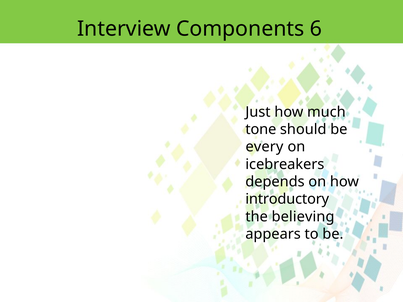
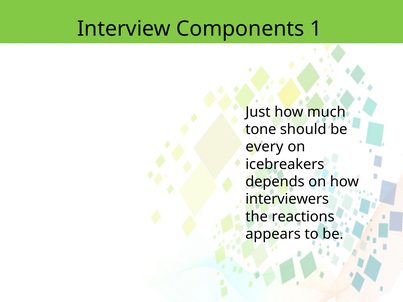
6: 6 -> 1
introductory: introductory -> interviewers
believing: believing -> reactions
